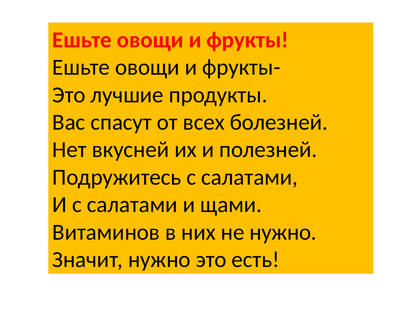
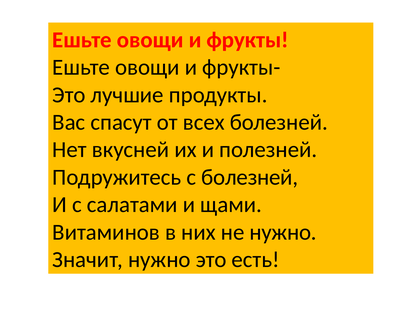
Подружитесь с салатами: салатами -> болезней
